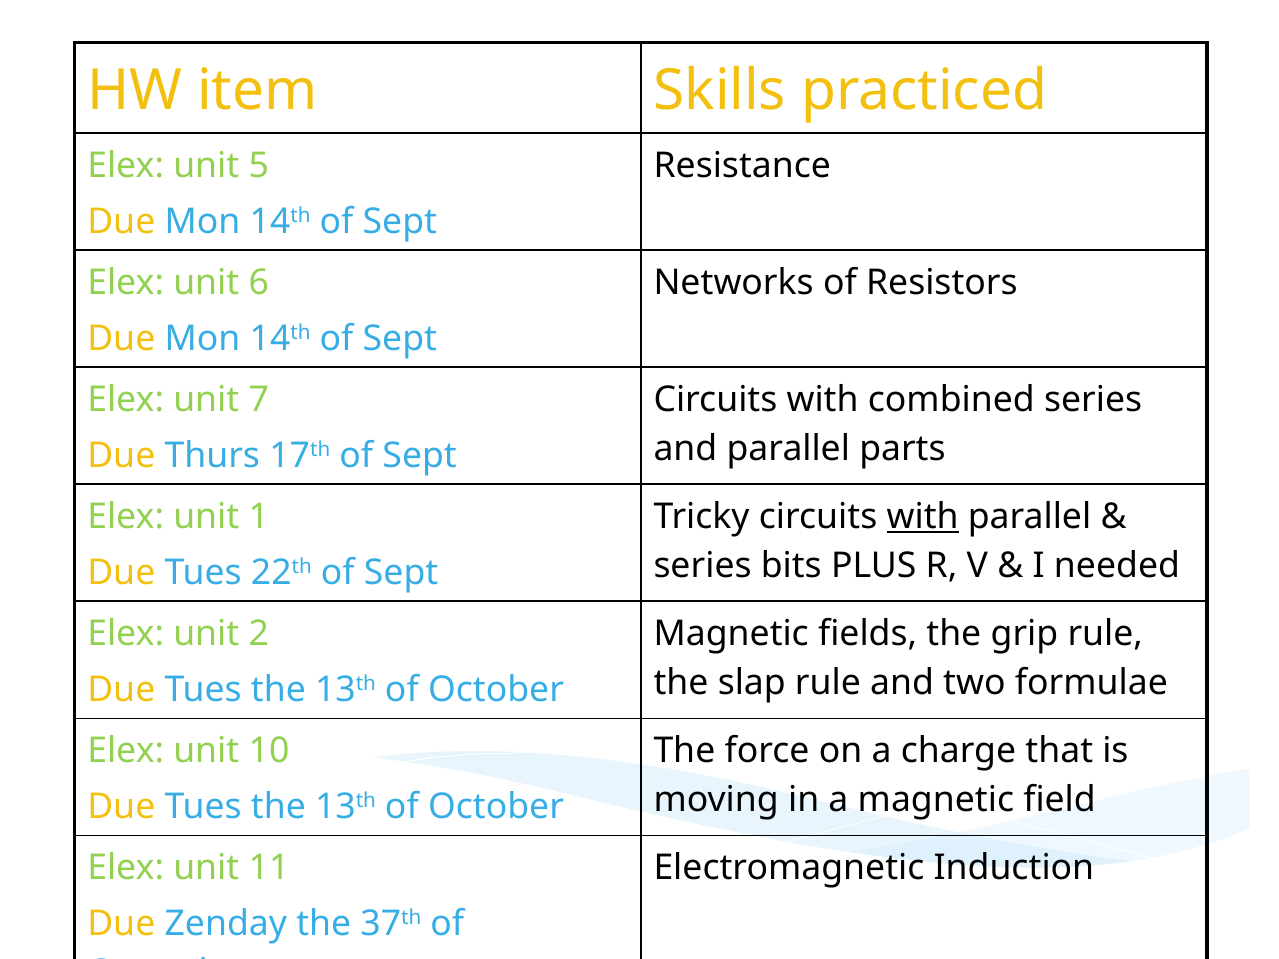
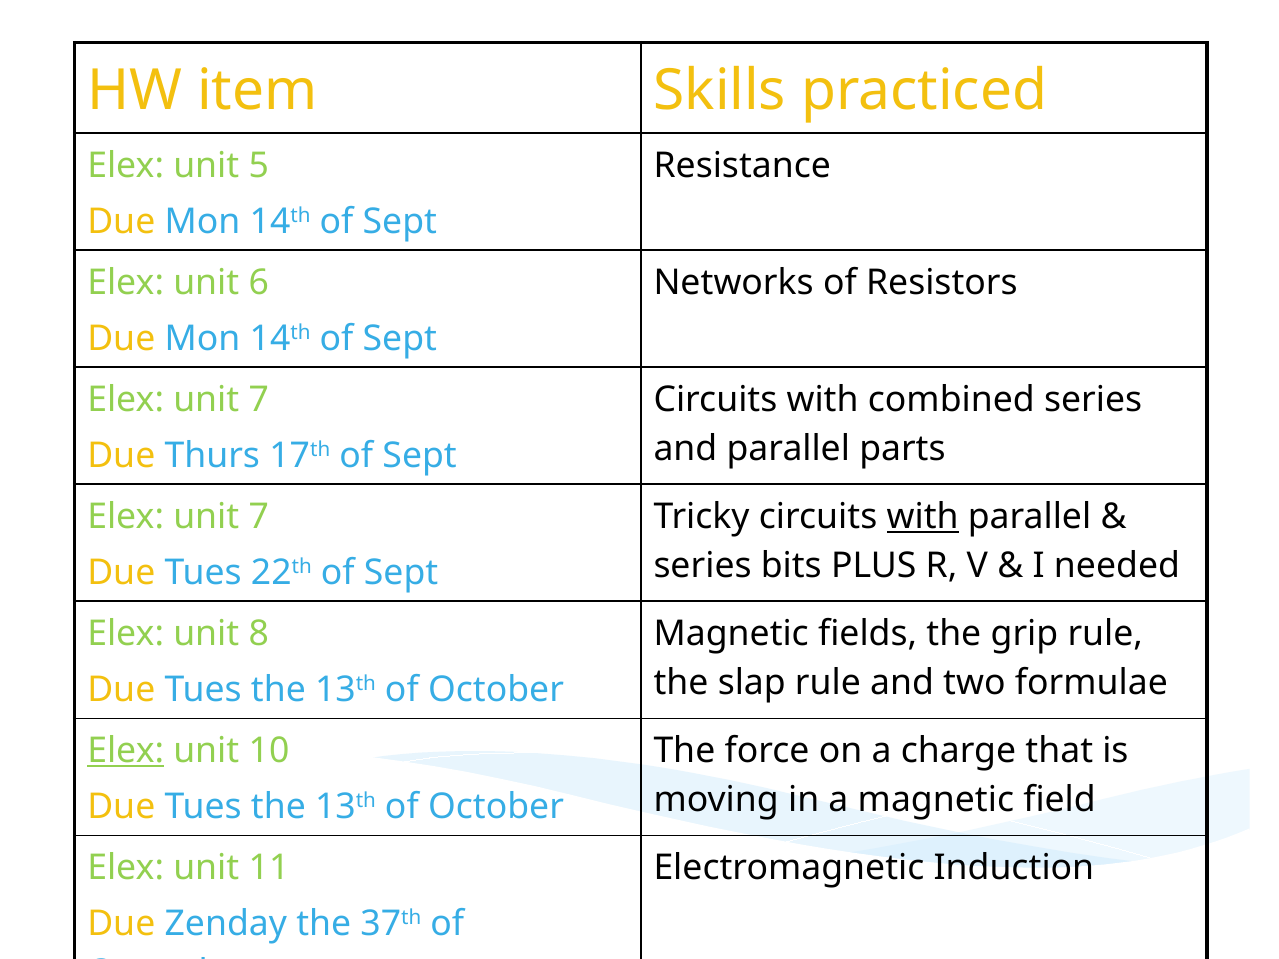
1 at (259, 517): 1 -> 7
2: 2 -> 8
Elex at (126, 751) underline: none -> present
